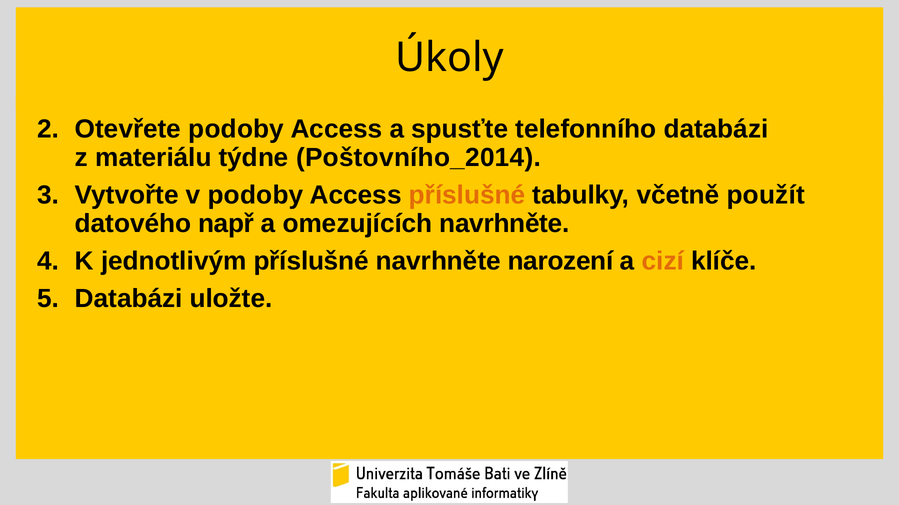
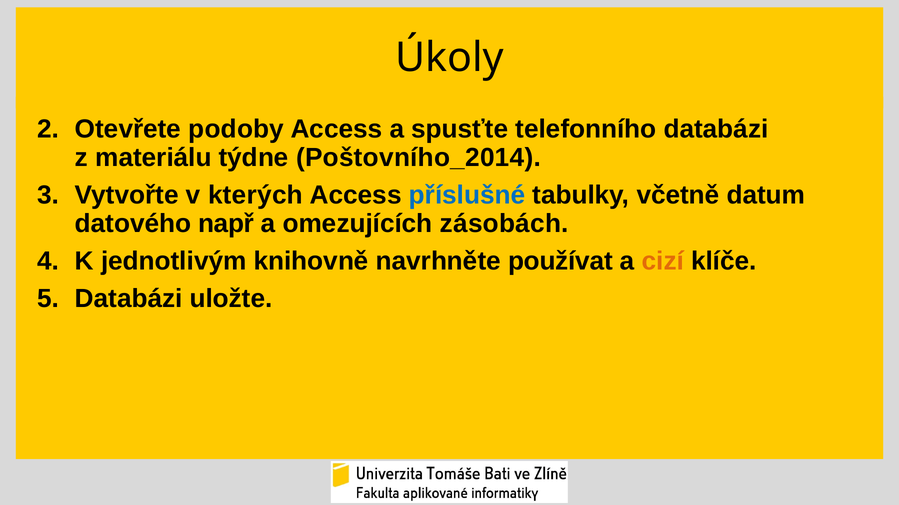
v podoby: podoby -> kterých
příslušné at (467, 196) colour: orange -> blue
použít: použít -> datum
omezujících navrhněte: navrhněte -> zásobách
jednotlivým příslušné: příslušné -> knihovně
narození: narození -> používat
